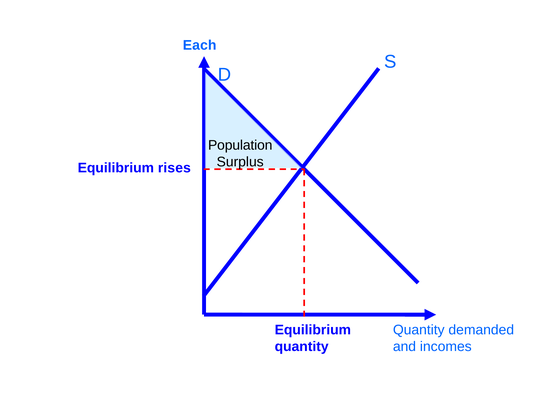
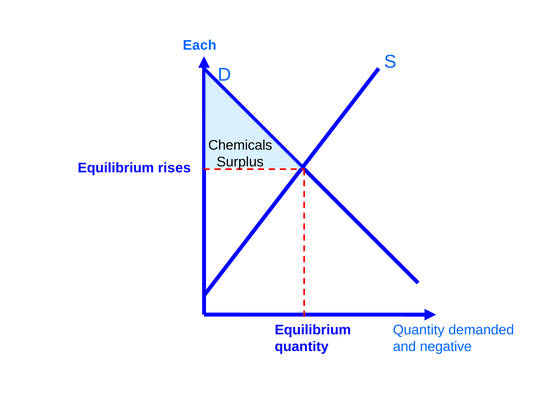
Population: Population -> Chemicals
incomes: incomes -> negative
